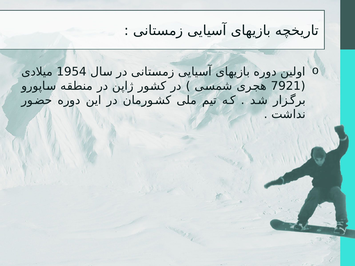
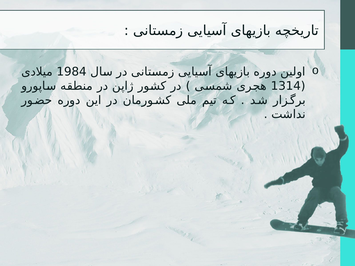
1954: 1954 -> 1984
7921: 7921 -> 1314
